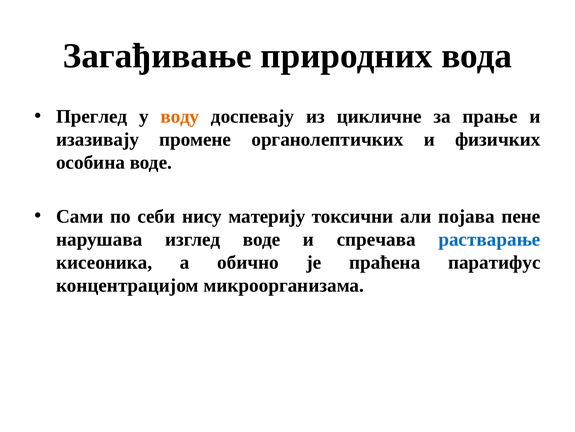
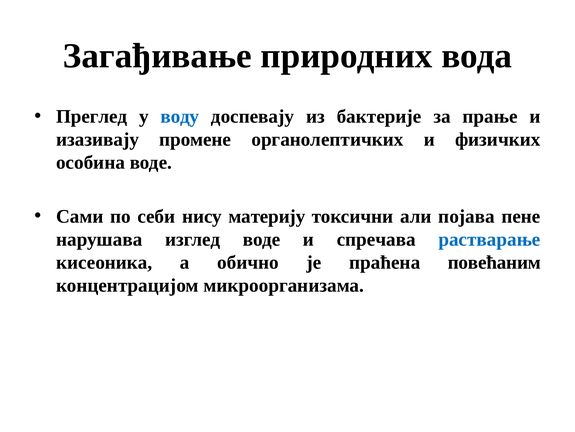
воду colour: orange -> blue
цикличне: цикличне -> бактерије
паратифус: паратифус -> повећаним
